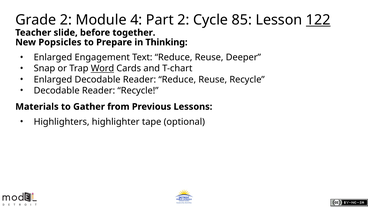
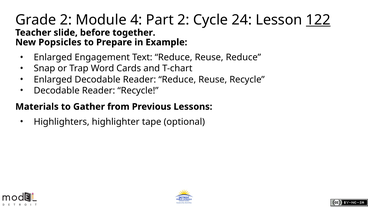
85: 85 -> 24
Thinking: Thinking -> Example
Reuse Deeper: Deeper -> Reduce
Word underline: present -> none
